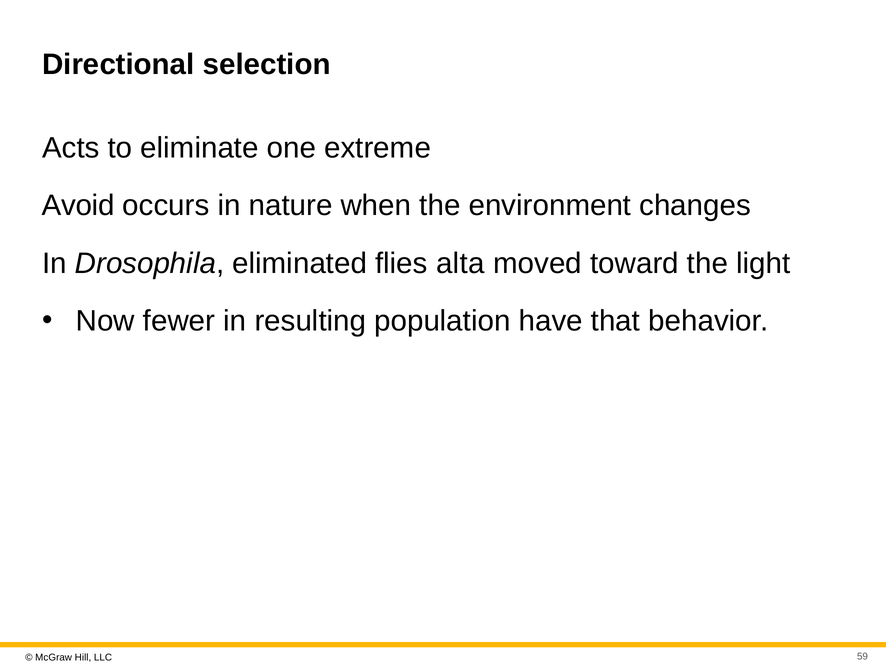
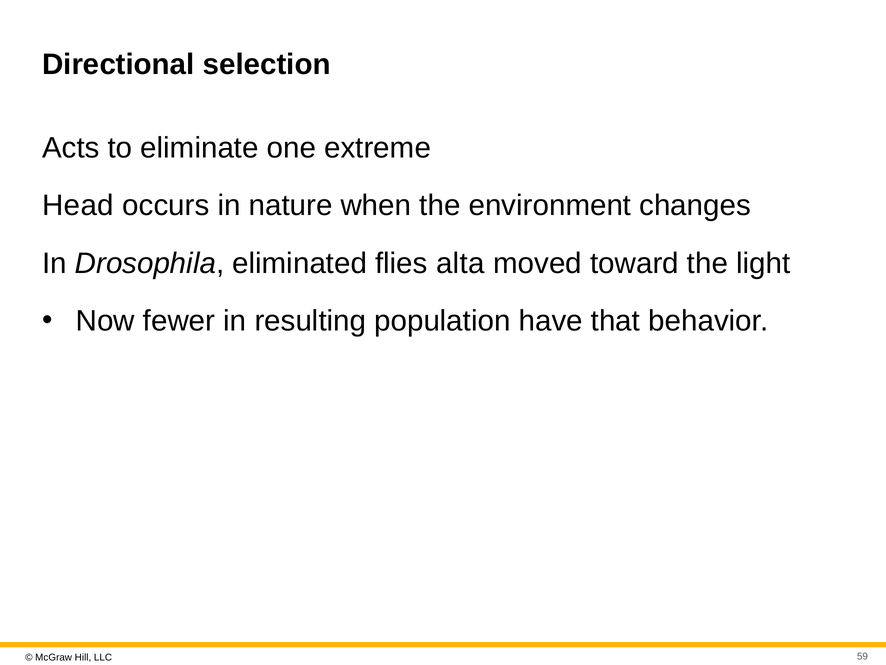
Avoid: Avoid -> Head
